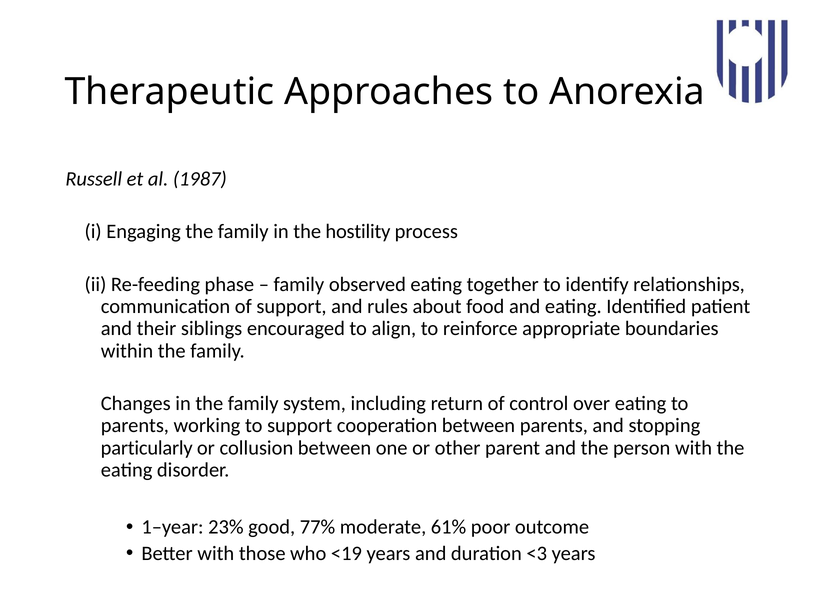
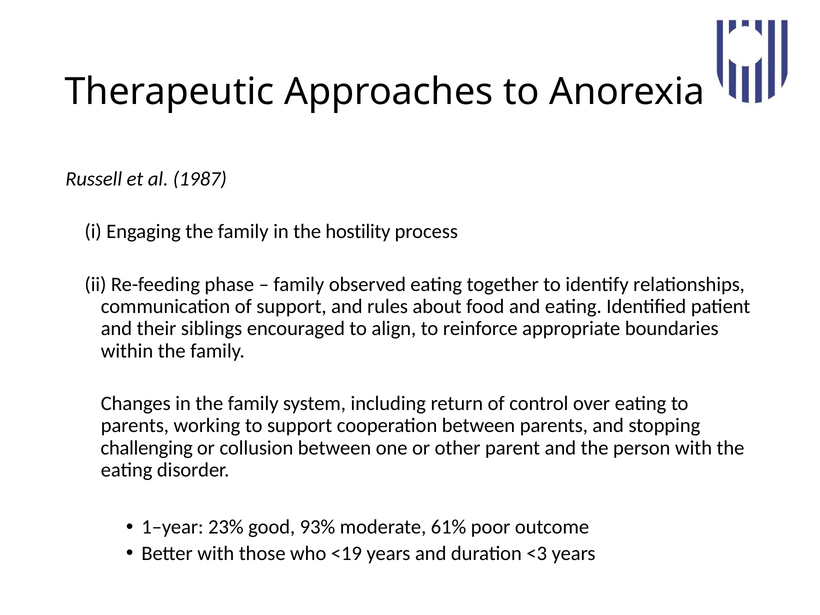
particularly: particularly -> challenging
77%: 77% -> 93%
